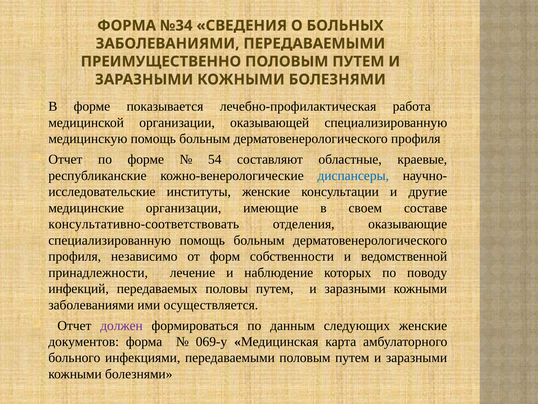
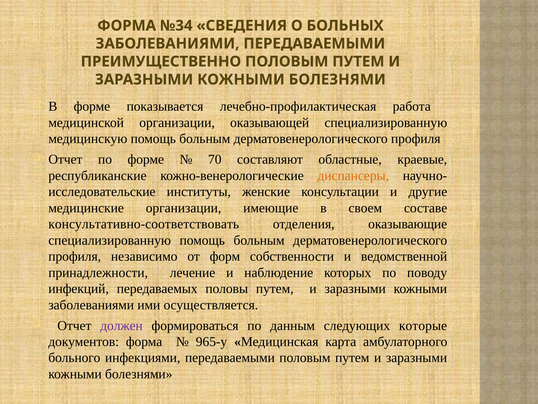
54: 54 -> 70
диспансеры colour: blue -> orange
следующих женские: женские -> которые
069-у: 069-у -> 965-у
